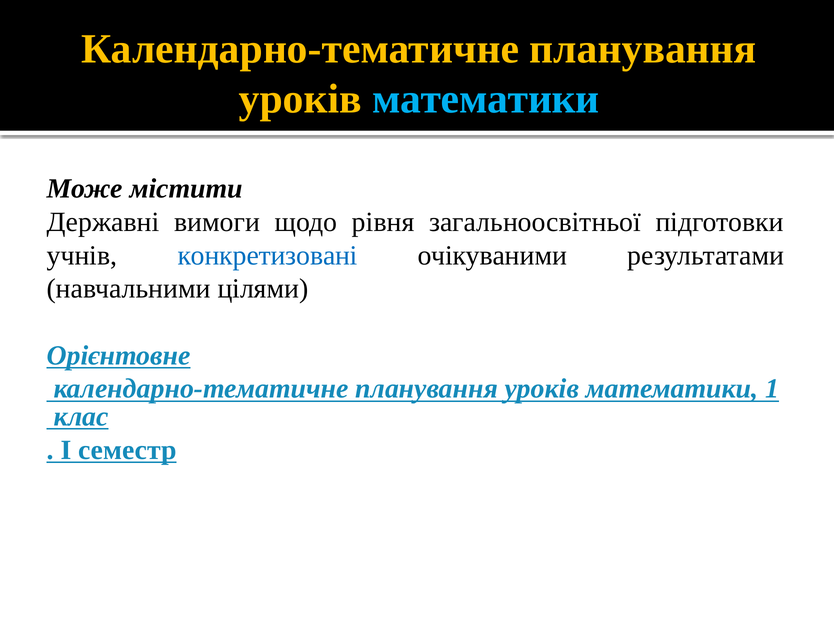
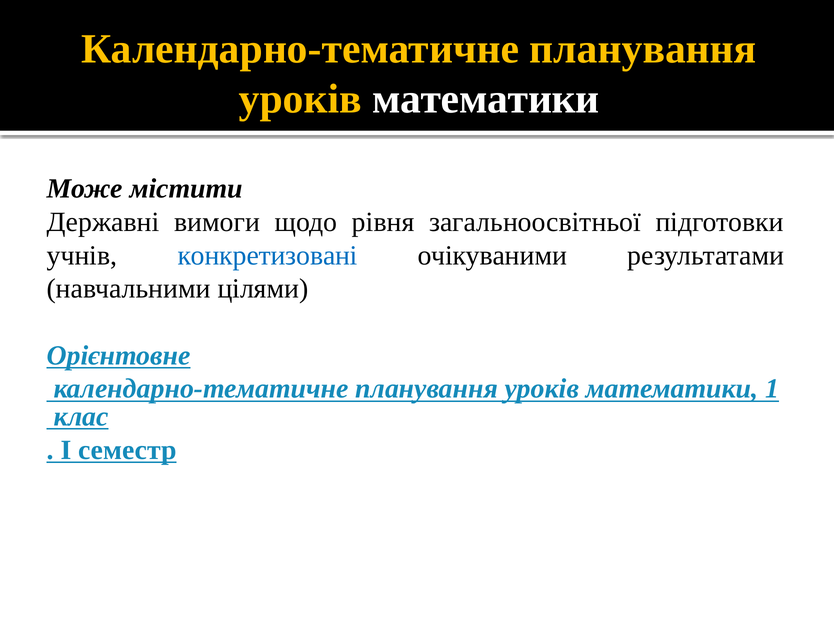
математики at (486, 99) colour: light blue -> white
